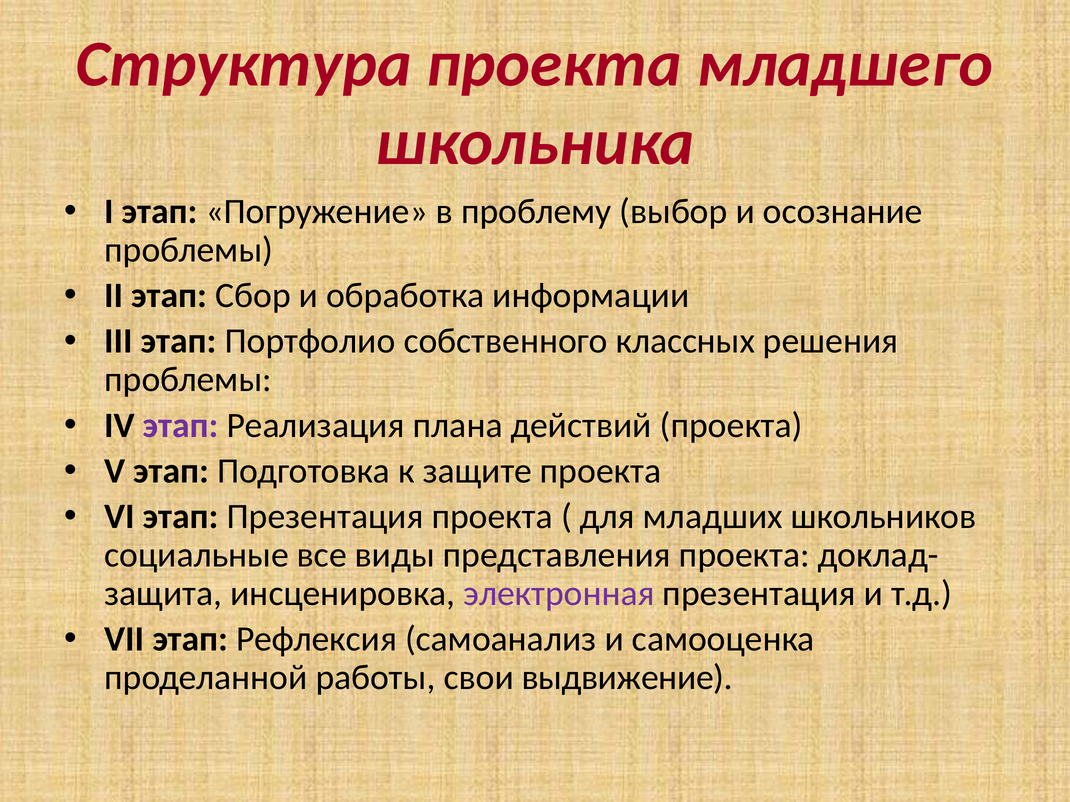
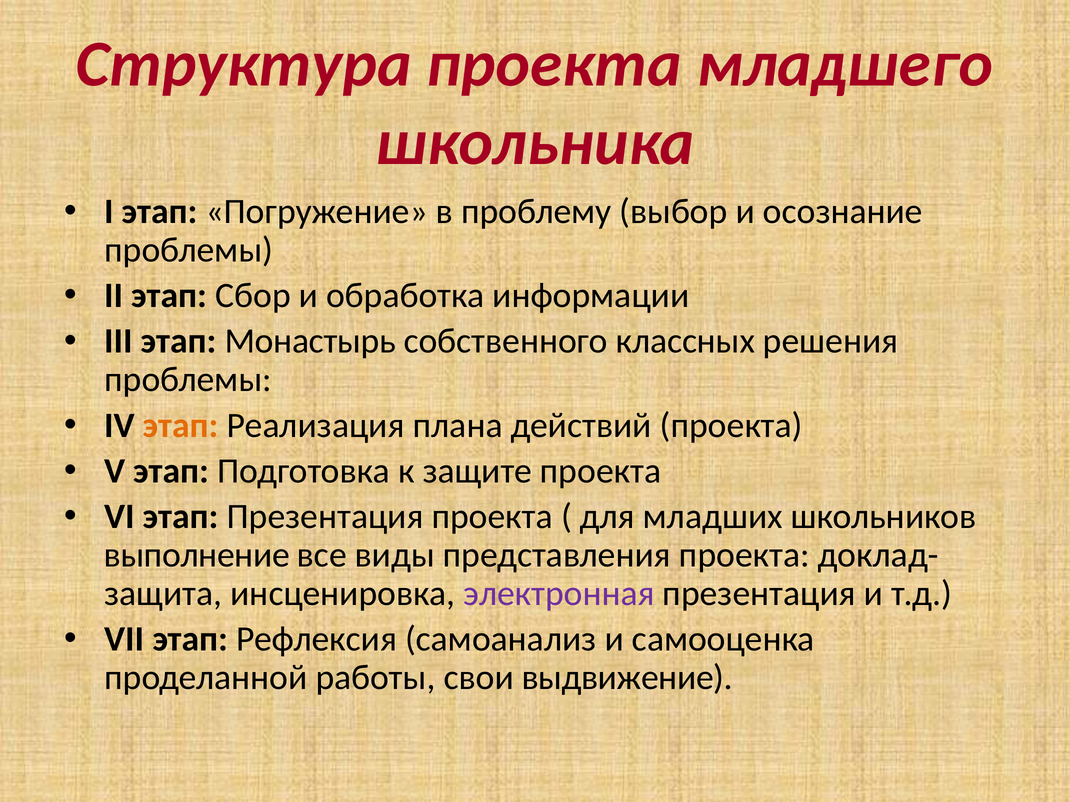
Портфолио: Портфолио -> Монастырь
этап at (181, 426) colour: purple -> orange
социальные: социальные -> выполнение
